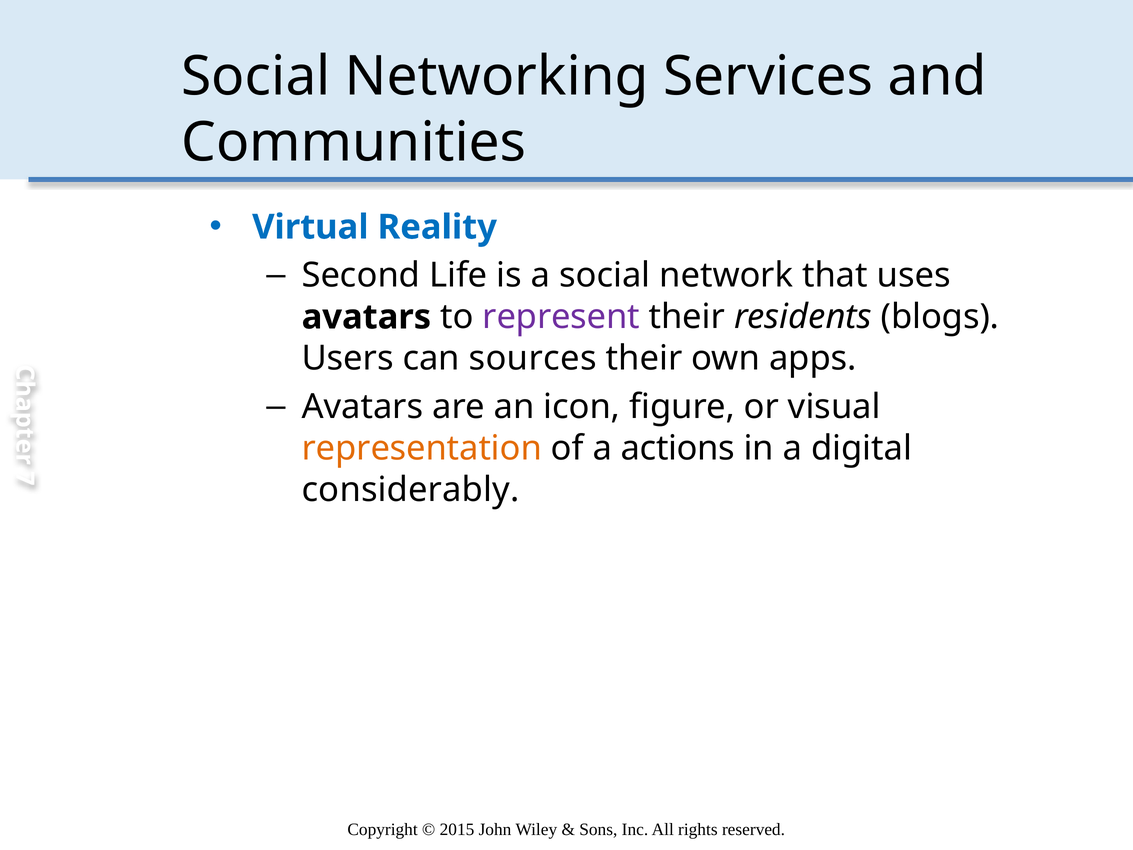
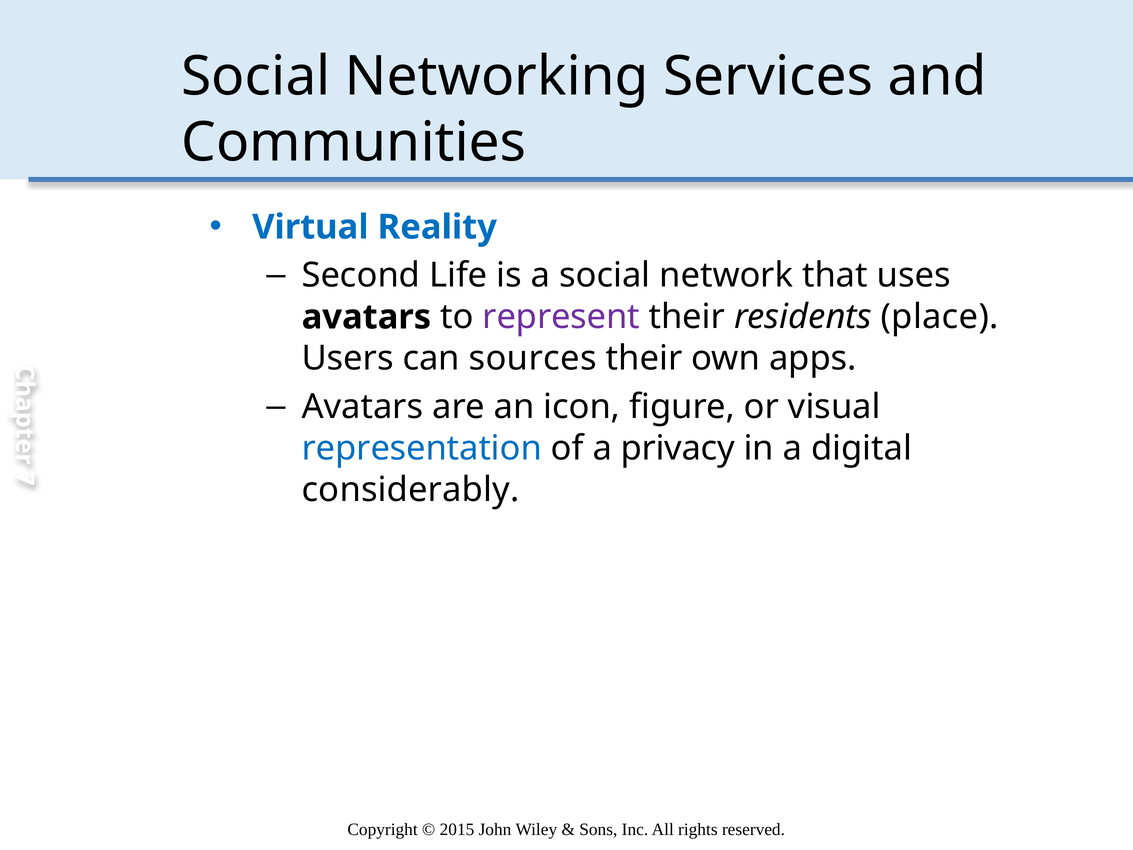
blogs: blogs -> place
representation colour: orange -> blue
actions: actions -> privacy
